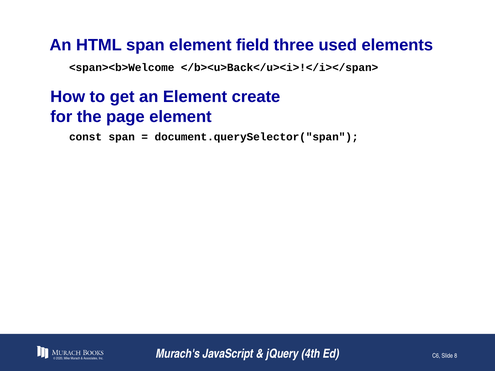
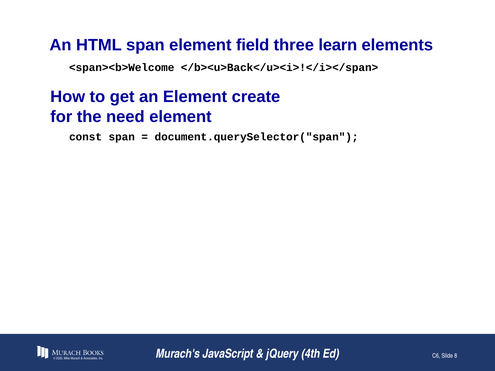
used: used -> learn
page: page -> need
